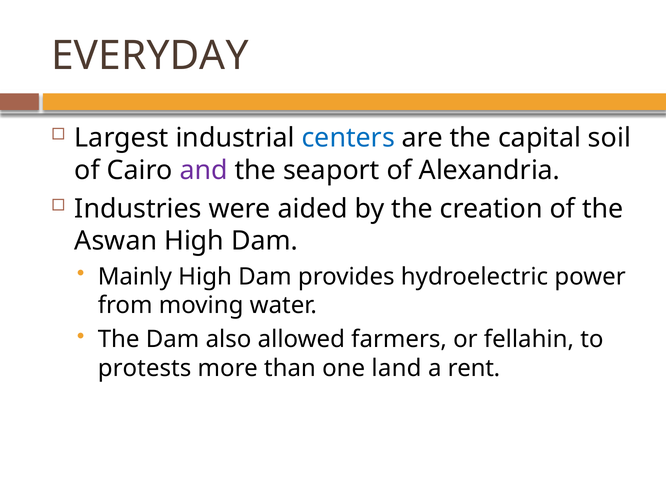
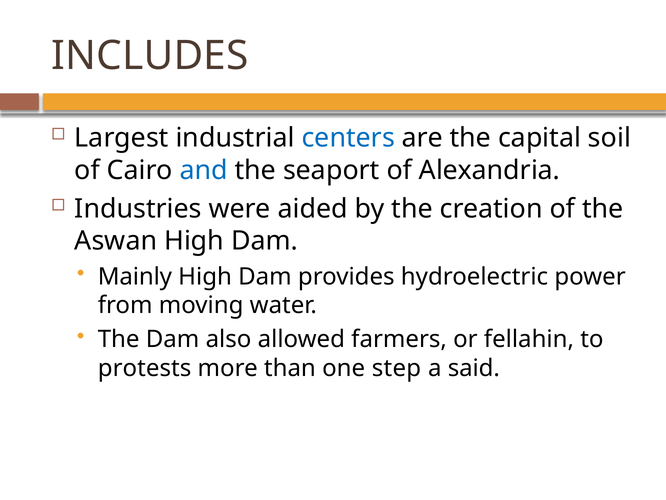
EVERYDAY: EVERYDAY -> INCLUDES
and colour: purple -> blue
land: land -> step
rent: rent -> said
